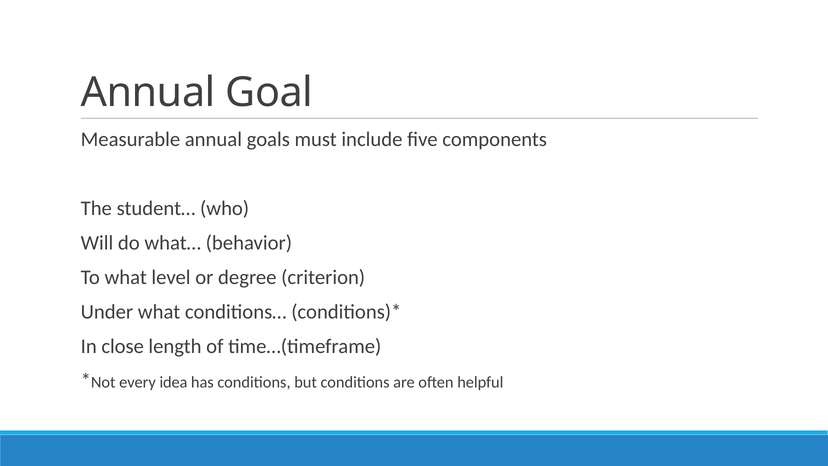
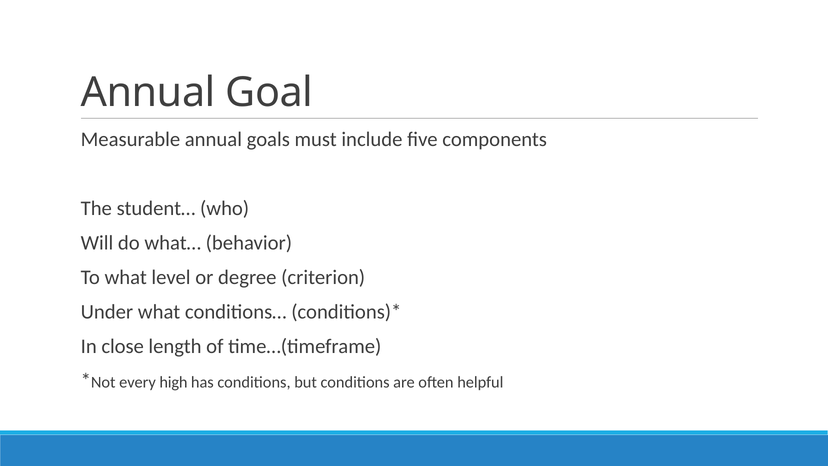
idea: idea -> high
